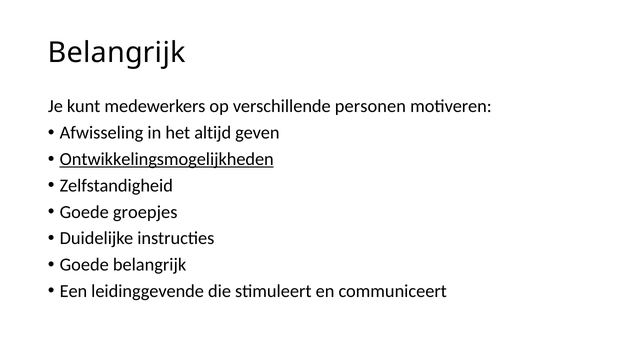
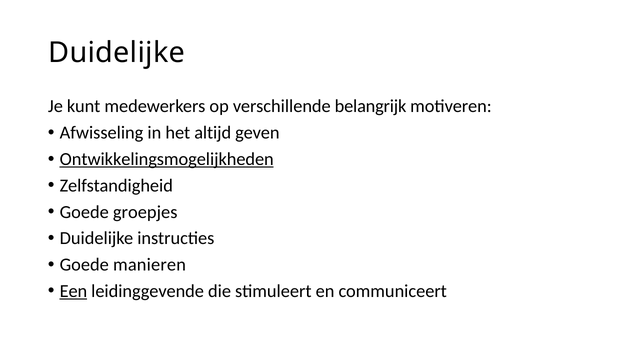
Belangrijk at (117, 53): Belangrijk -> Duidelijke
personen: personen -> belangrijk
Goede belangrijk: belangrijk -> manieren
Een underline: none -> present
